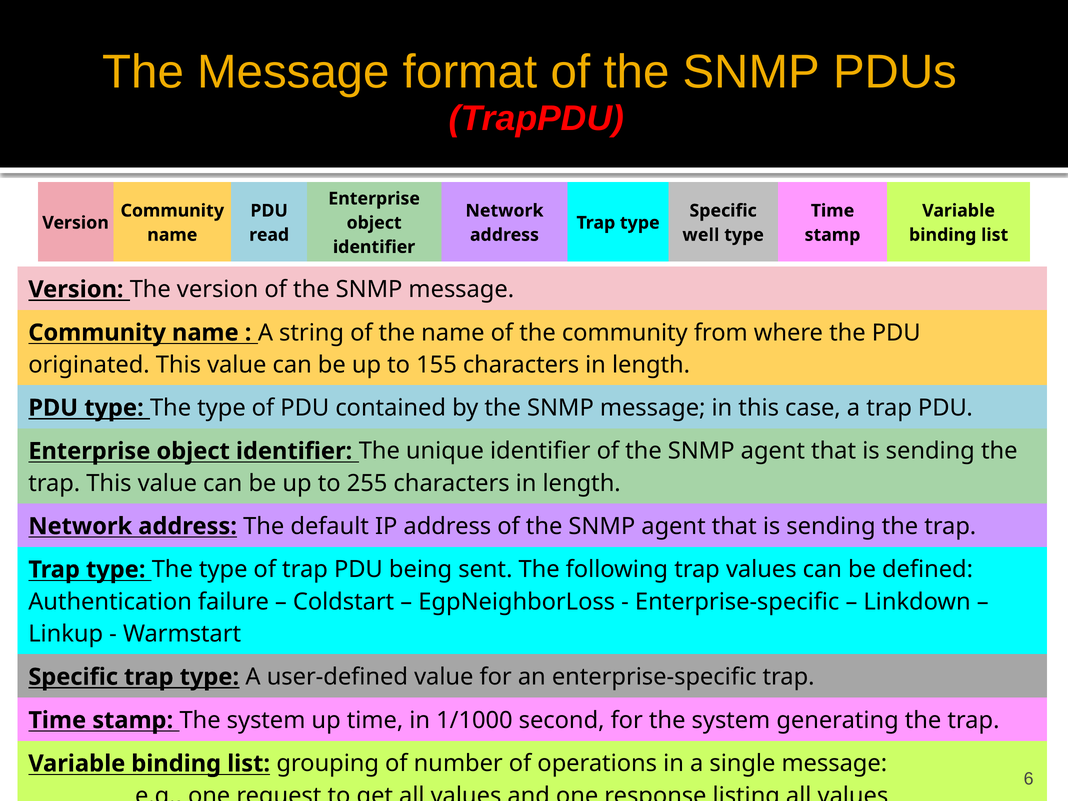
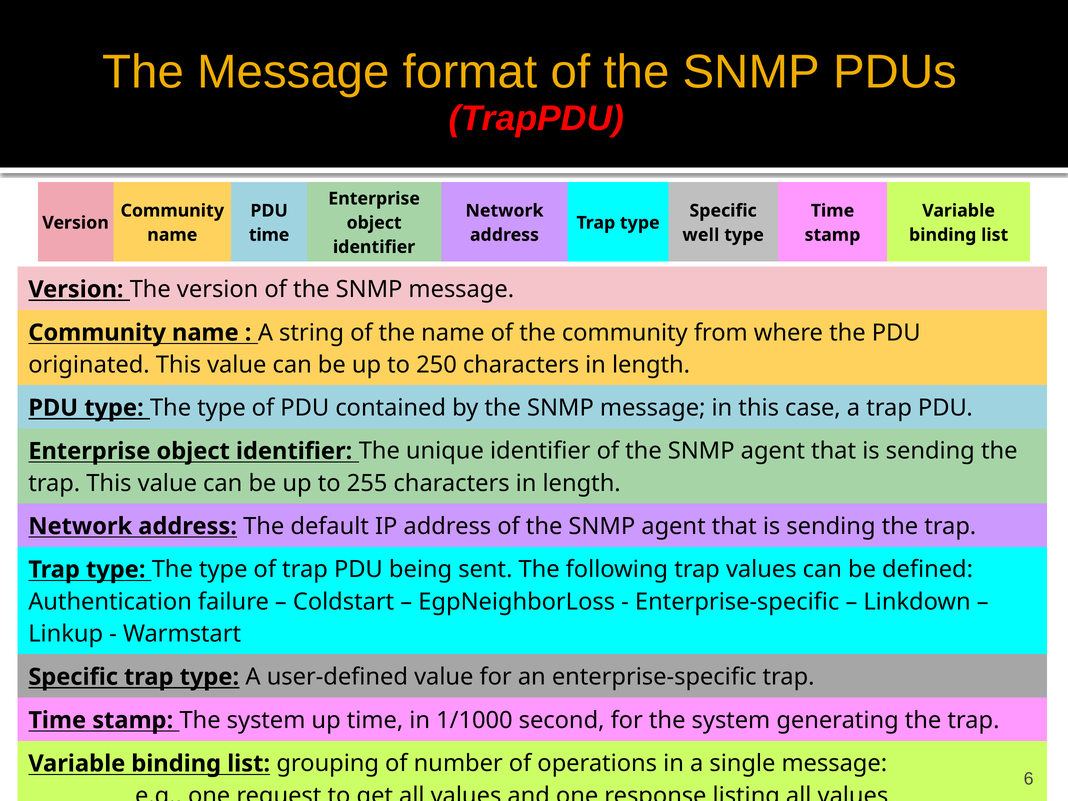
read at (269, 235): read -> time
155: 155 -> 250
